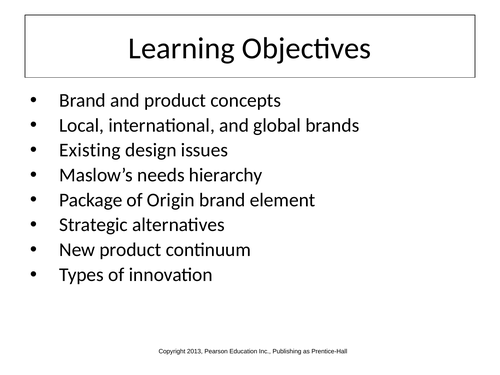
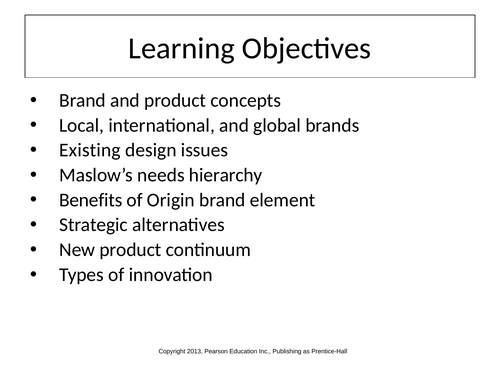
Package: Package -> Benefits
